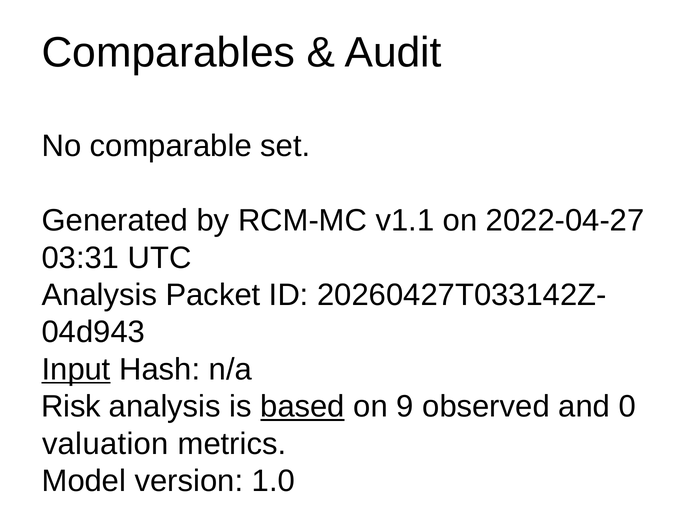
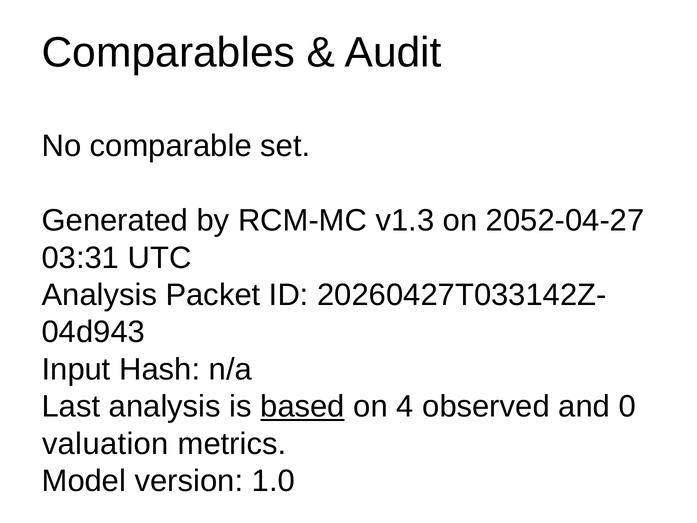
v1.1: v1.1 -> v1.3
2022-04-27: 2022-04-27 -> 2052-04-27
Input underline: present -> none
Risk: Risk -> Last
9: 9 -> 4
